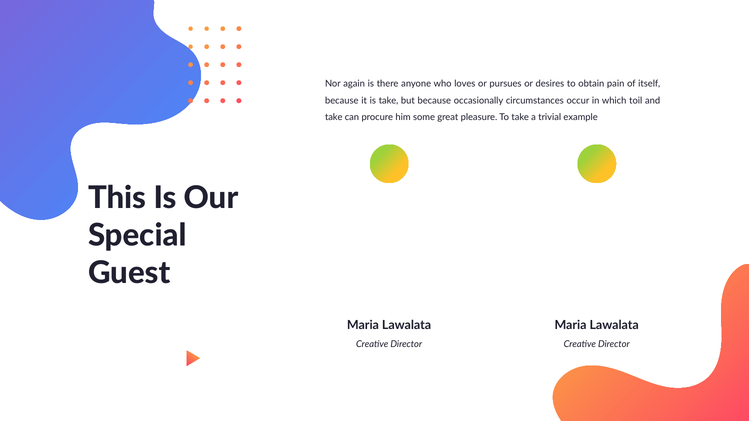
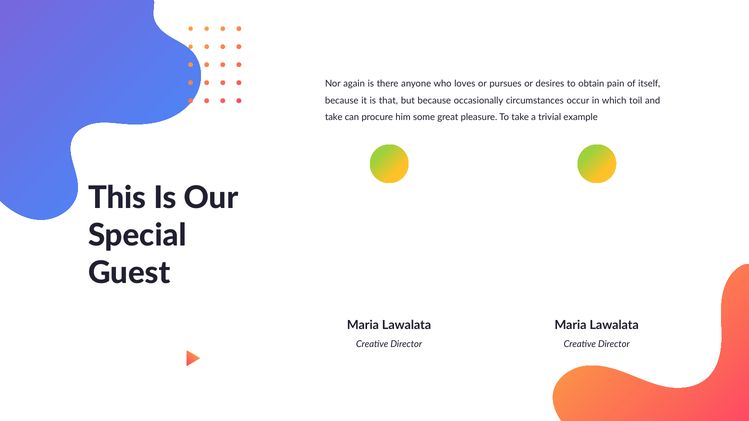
is take: take -> that
